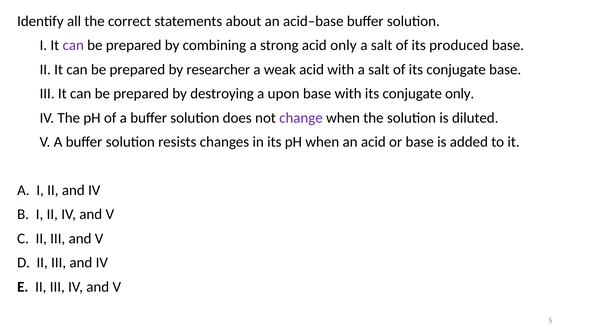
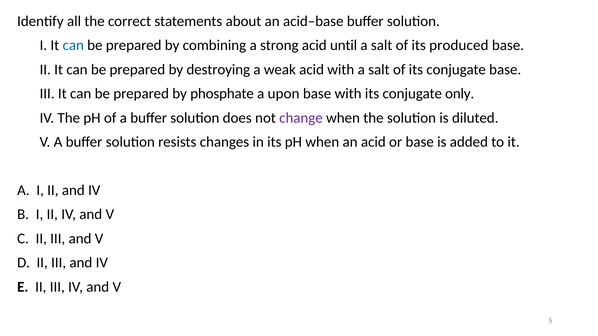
can at (73, 45) colour: purple -> blue
acid only: only -> until
researcher: researcher -> destroying
destroying: destroying -> phosphate
